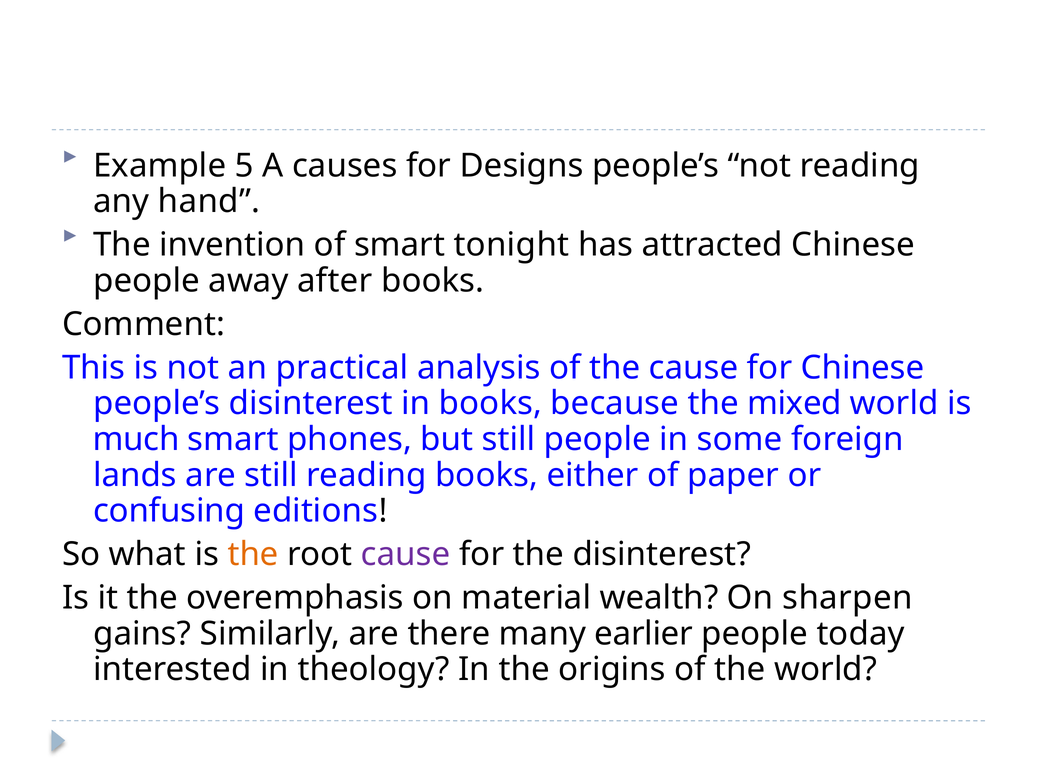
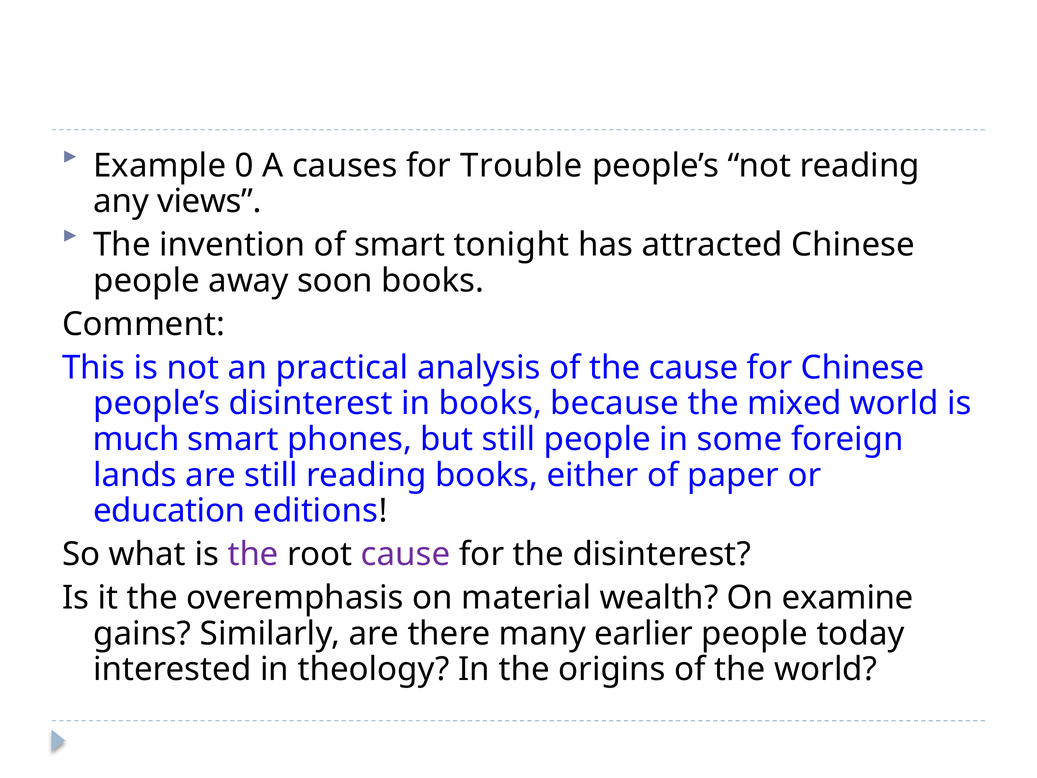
5: 5 -> 0
Designs: Designs -> Trouble
hand: hand -> views
after: after -> soon
confusing: confusing -> education
the at (253, 554) colour: orange -> purple
sharpen: sharpen -> examine
